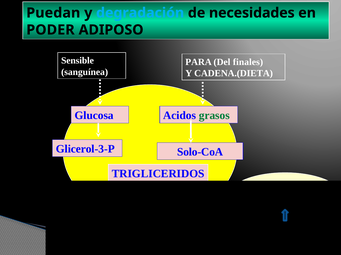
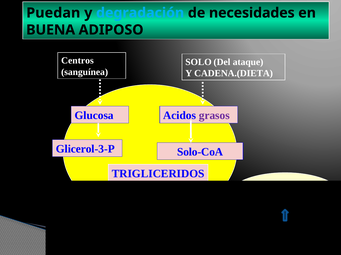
PODER: PODER -> BUENA
Sensible: Sensible -> Centros
PARA: PARA -> SOLO
finales: finales -> ataque
grasos at (214, 116) colour: green -> purple
